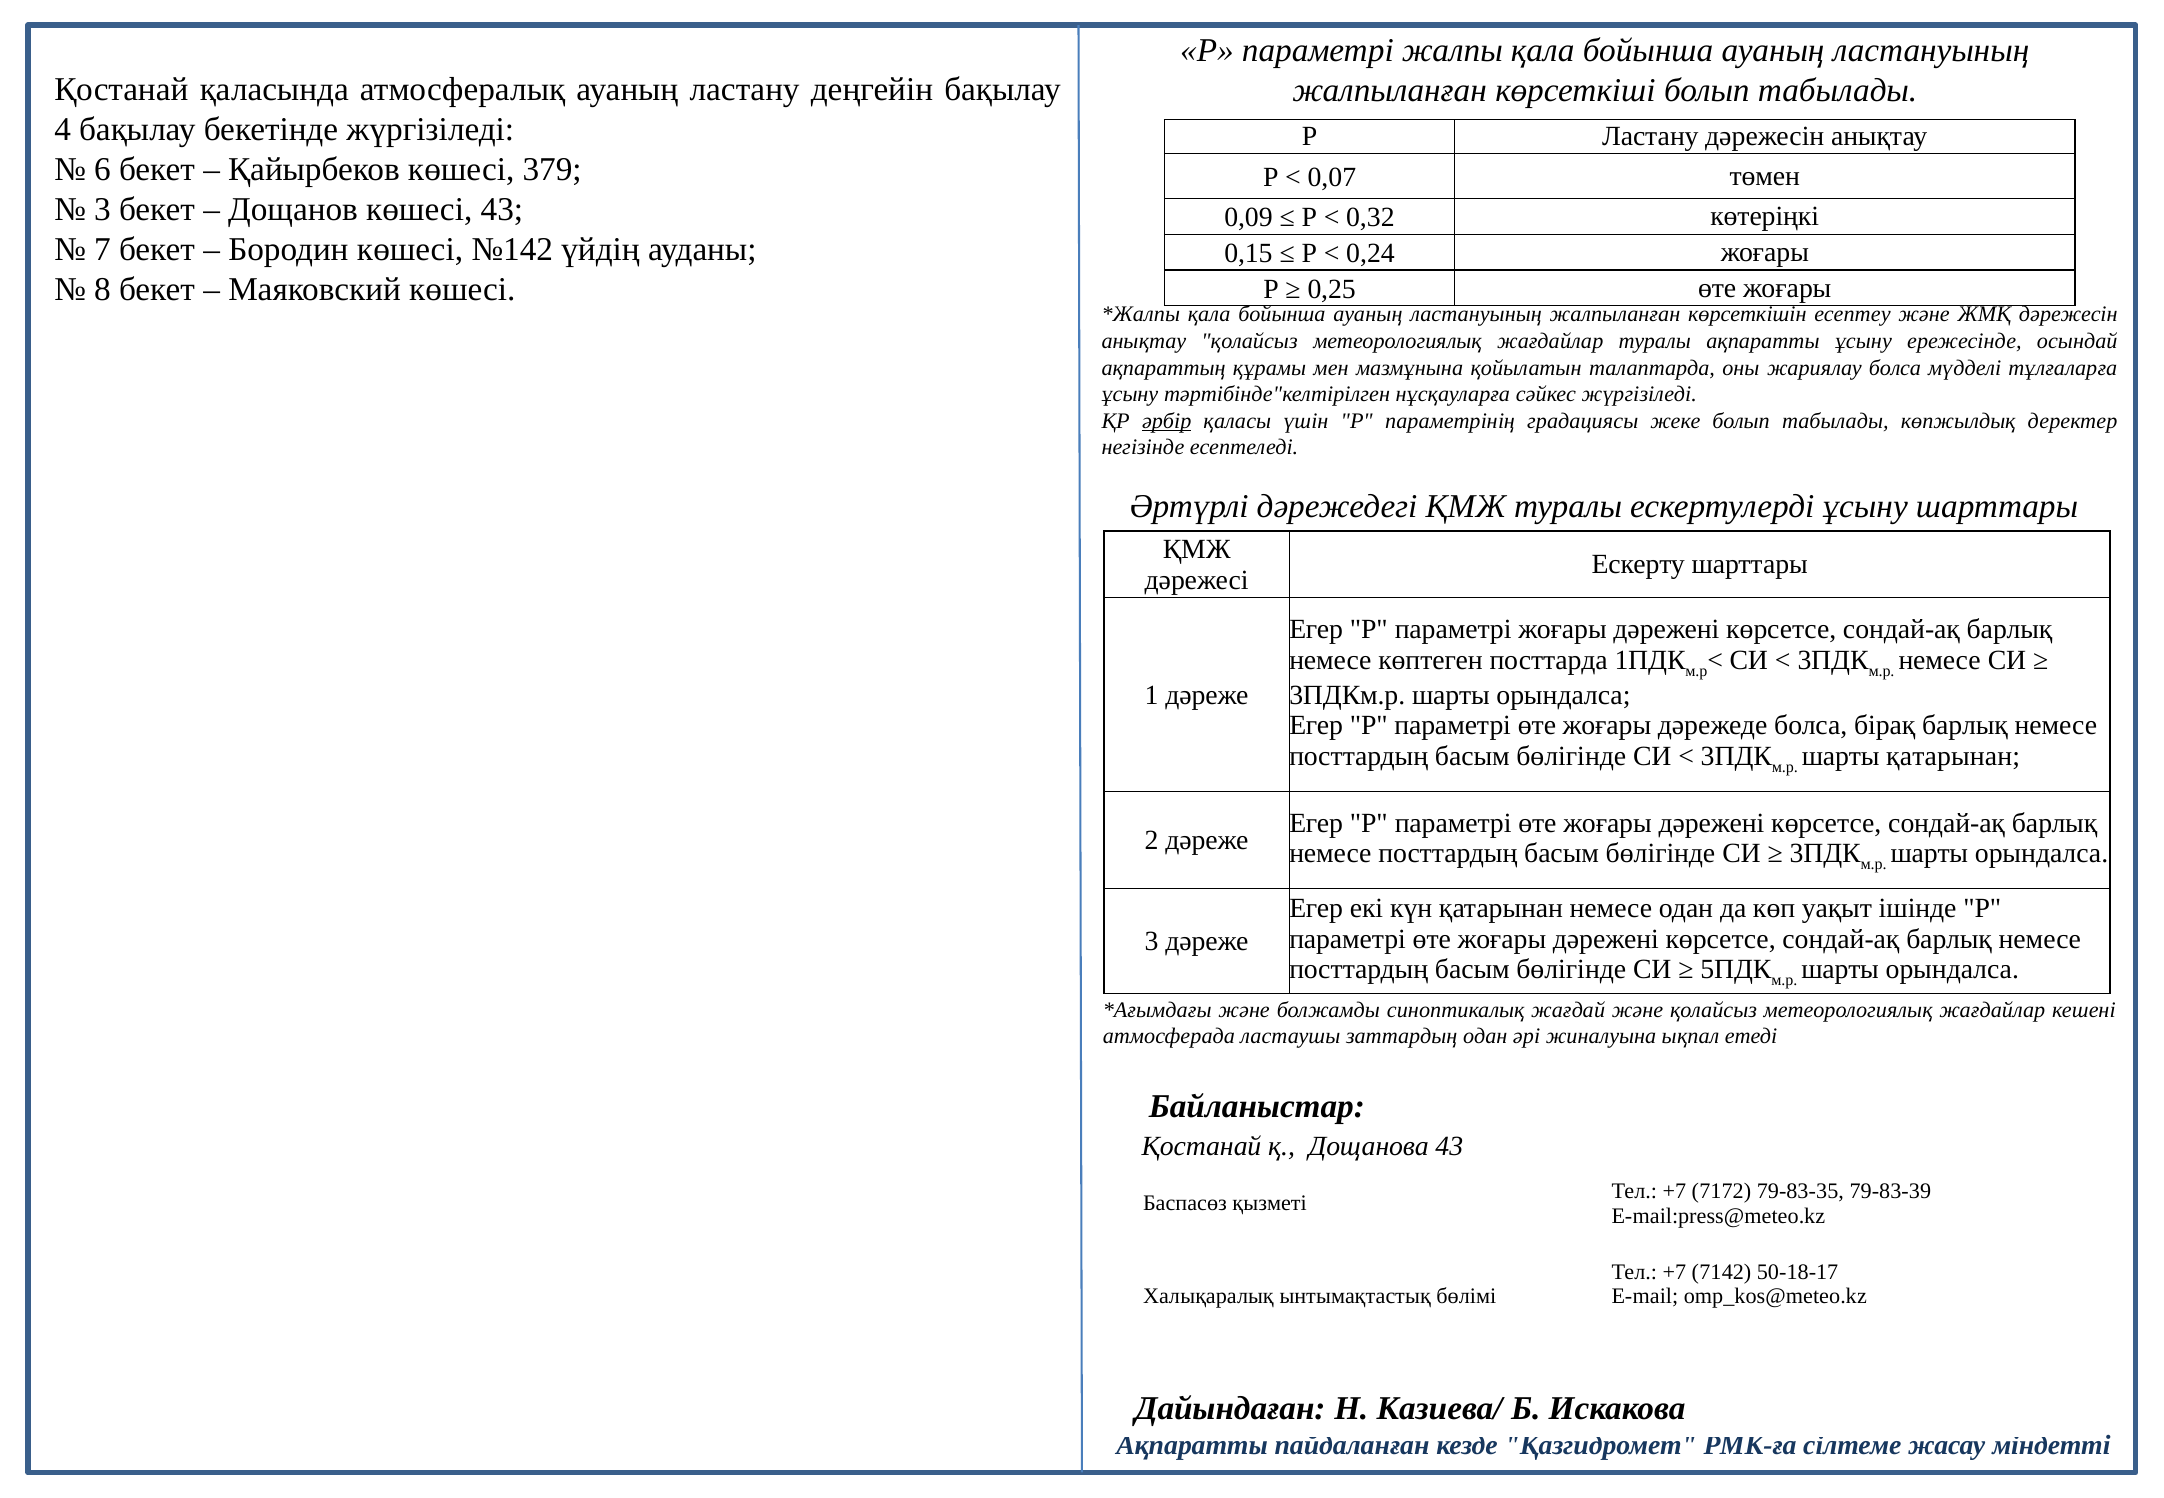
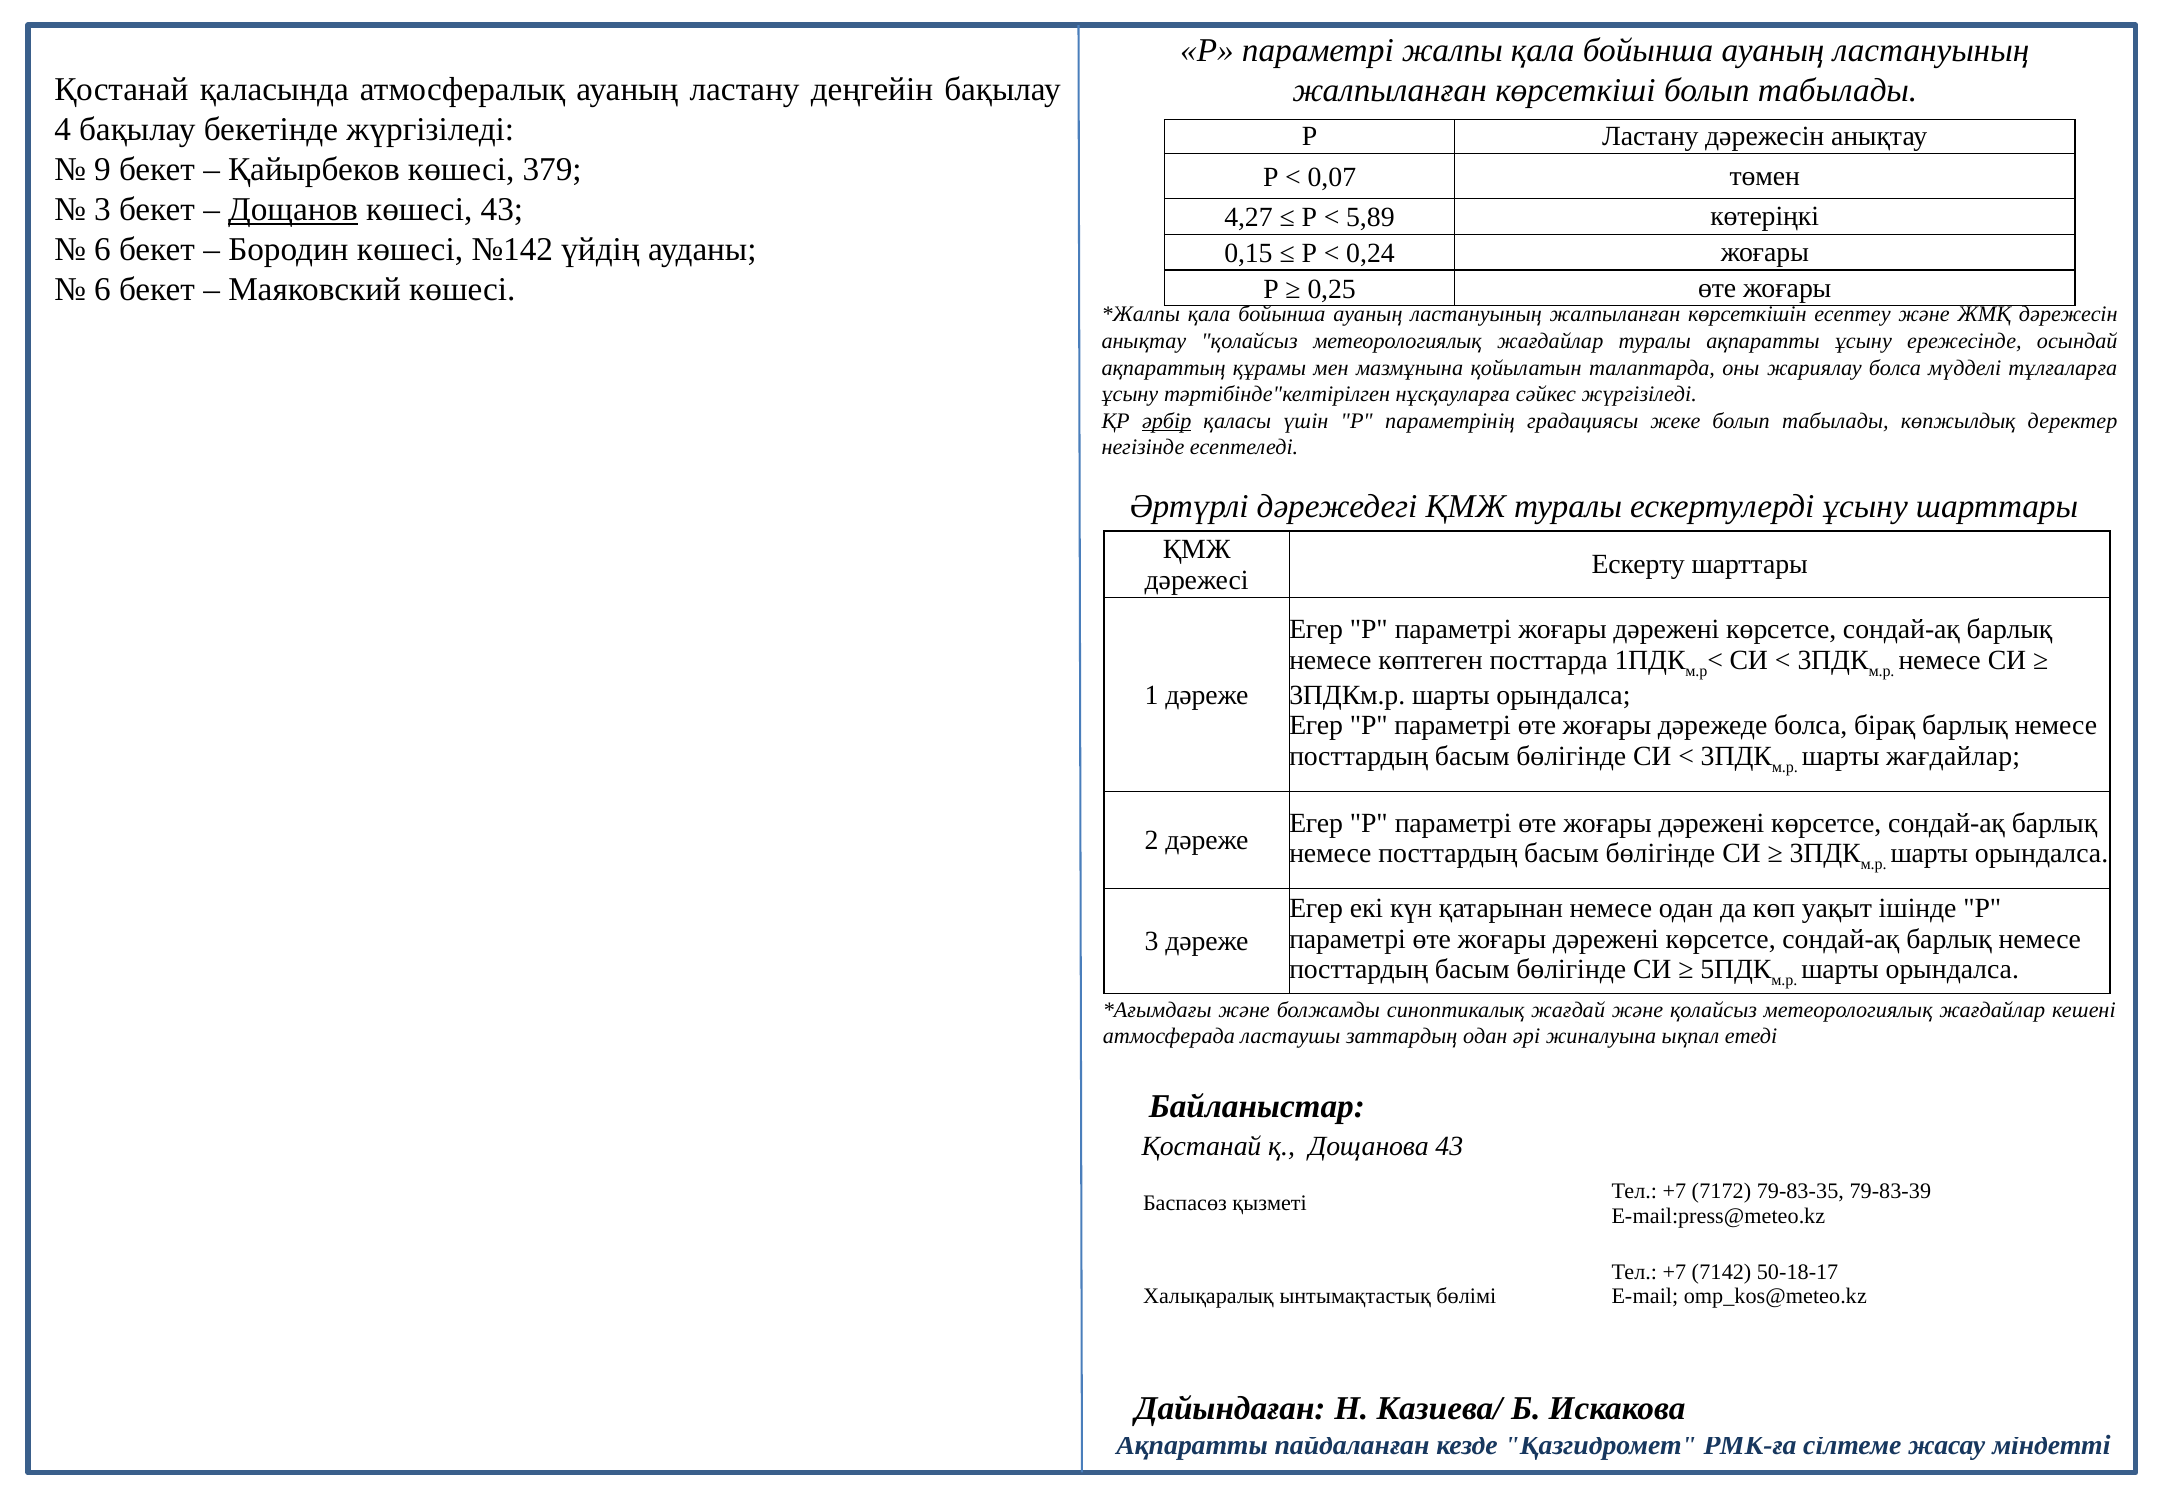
6: 6 -> 9
Дощанов underline: none -> present
0,09: 0,09 -> 4,27
0,32: 0,32 -> 5,89
7 at (103, 250): 7 -> 6
8 at (103, 290): 8 -> 6
шарты қатарынан: қатарынан -> жағдайлар
